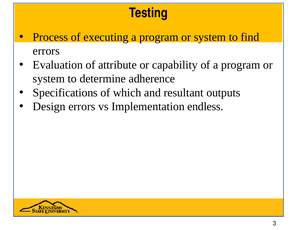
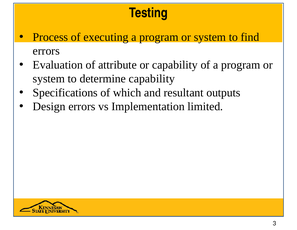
determine adherence: adherence -> capability
endless: endless -> limited
